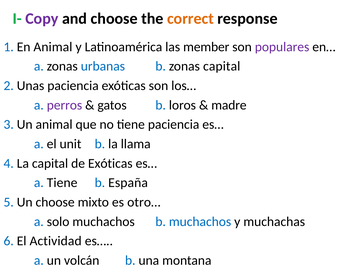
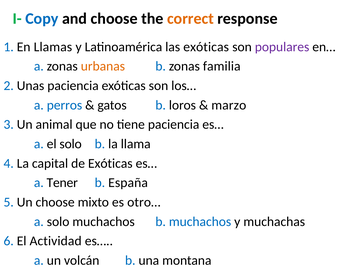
Copy colour: purple -> blue
En Animal: Animal -> Llamas
las member: member -> exóticas
urbanas colour: blue -> orange
zonas capital: capital -> familia
perros colour: purple -> blue
madre: madre -> marzo
el unit: unit -> solo
a Tiene: Tiene -> Tener
